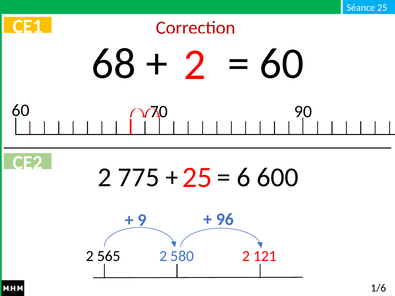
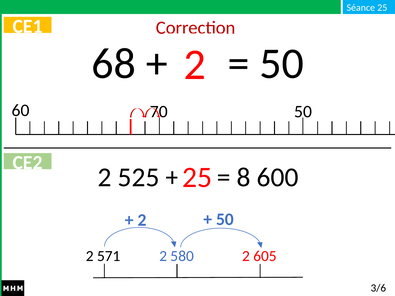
60 at (282, 64): 60 -> 50
90 at (303, 112): 90 -> 50
775: 775 -> 525
6: 6 -> 8
96 at (225, 220): 96 -> 50
9 at (142, 220): 9 -> 2
565: 565 -> 571
121: 121 -> 605
1/6: 1/6 -> 3/6
